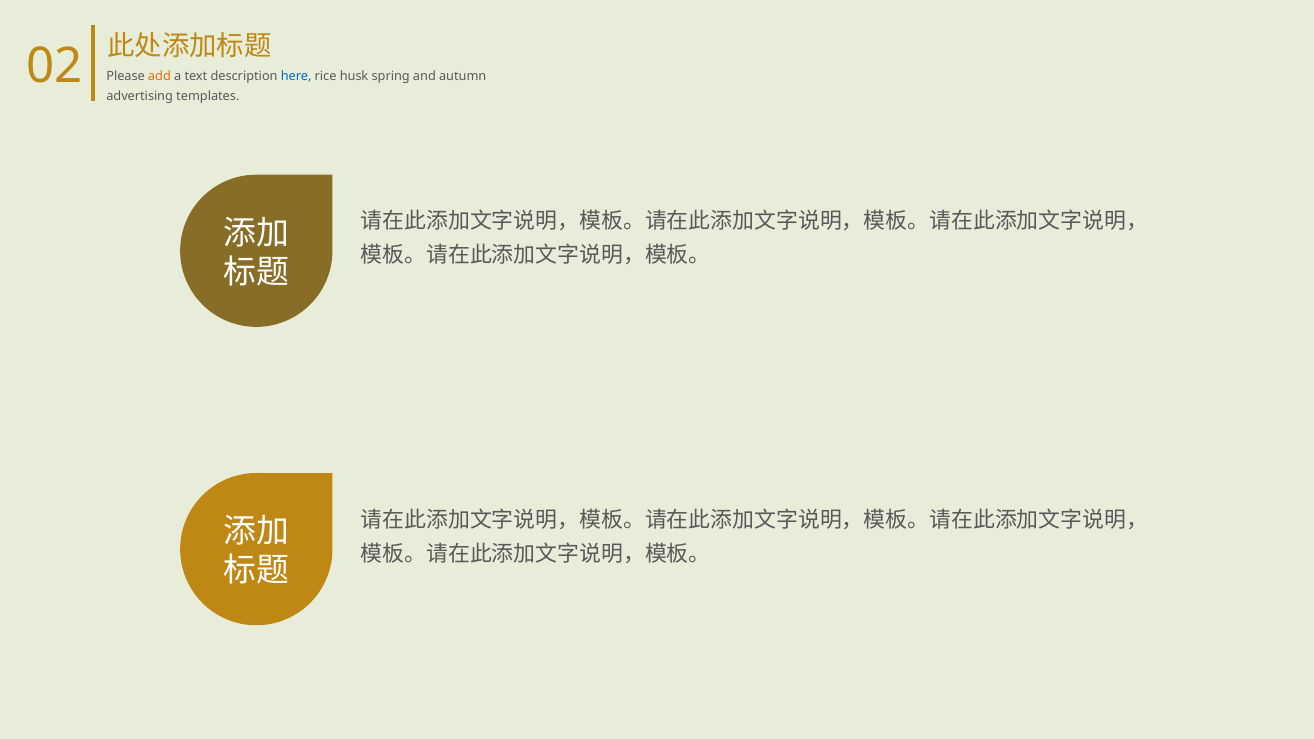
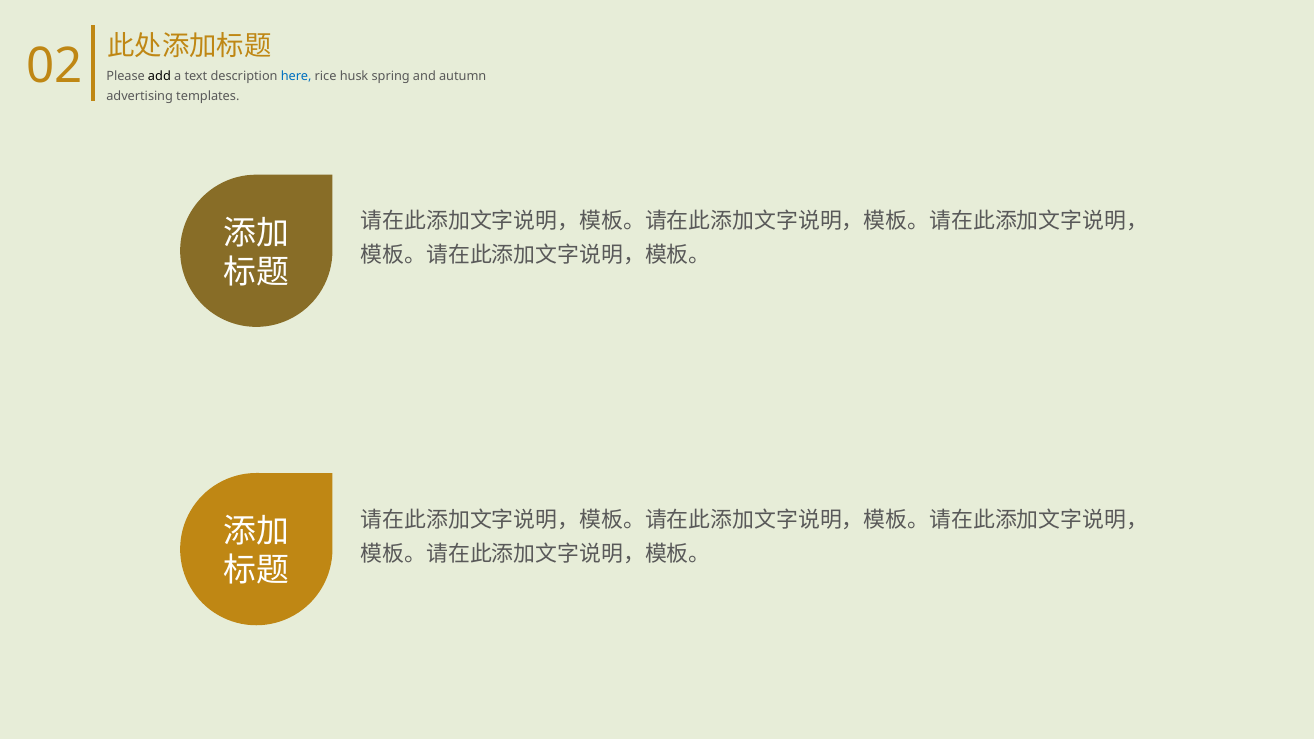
add colour: orange -> black
